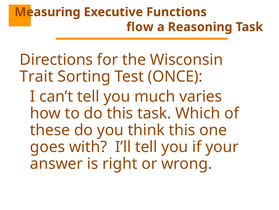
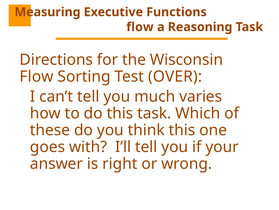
Trait at (36, 76): Trait -> Flow
ONCE: ONCE -> OVER
